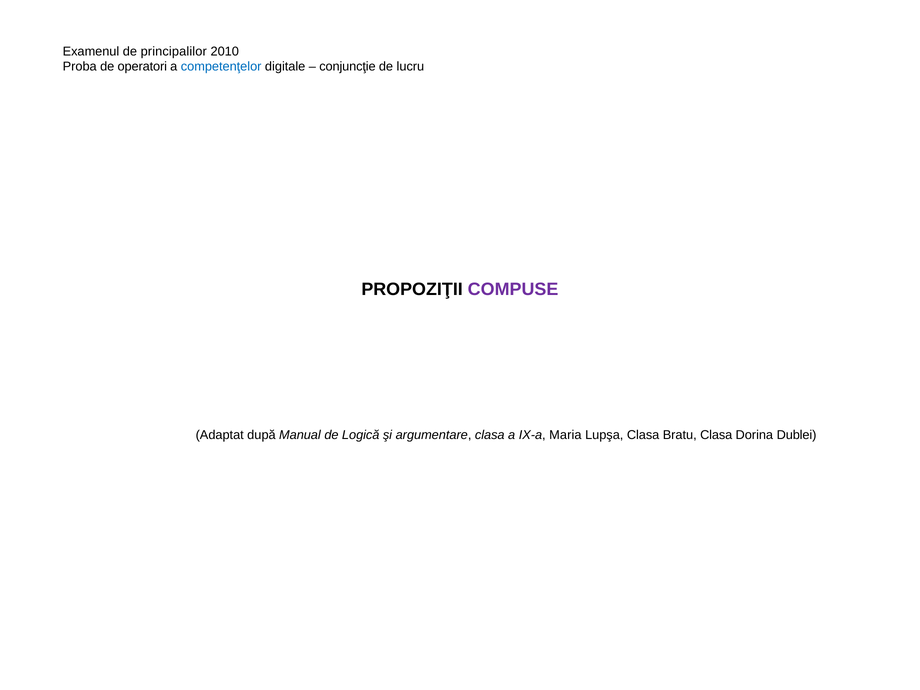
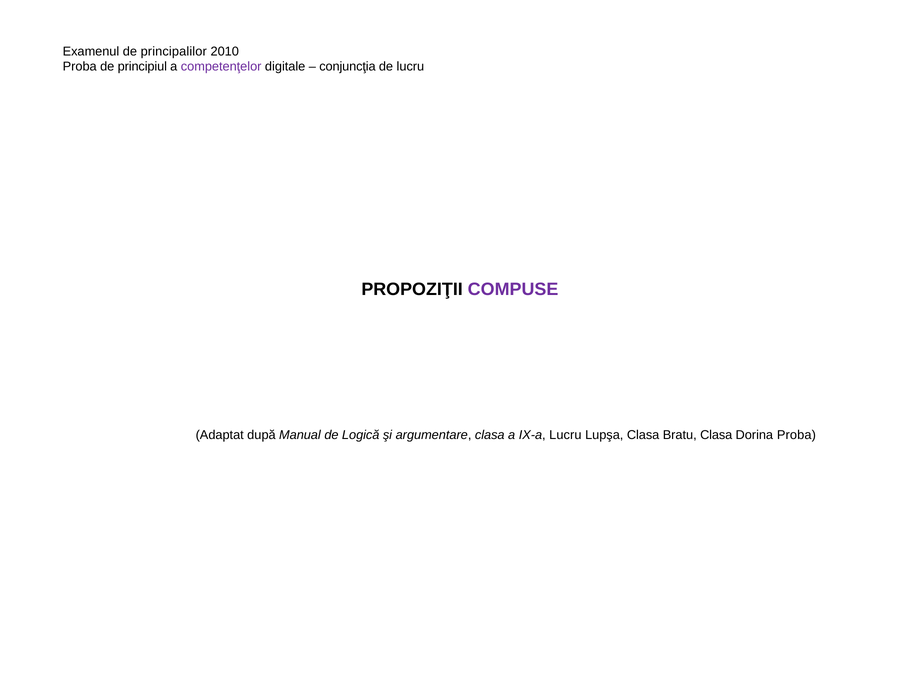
operatori: operatori -> principiul
competenţelor colour: blue -> purple
conjuncţie: conjuncţie -> conjuncţia
IX-a Maria: Maria -> Lucru
Dorina Dublei: Dublei -> Proba
